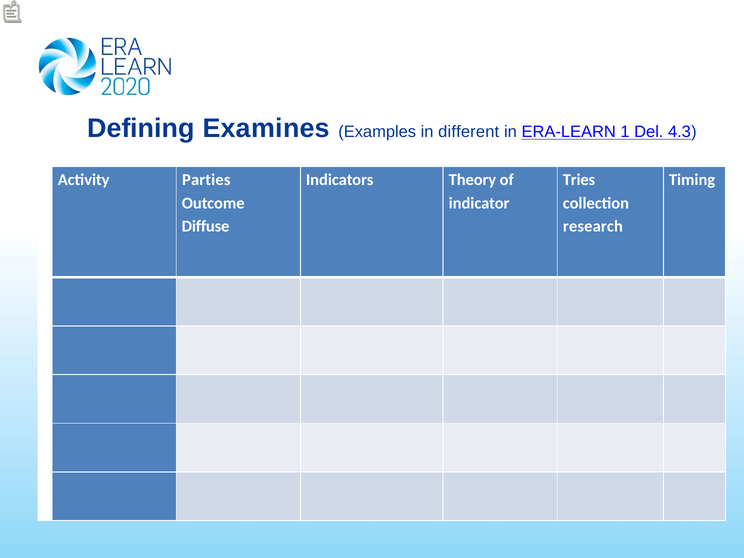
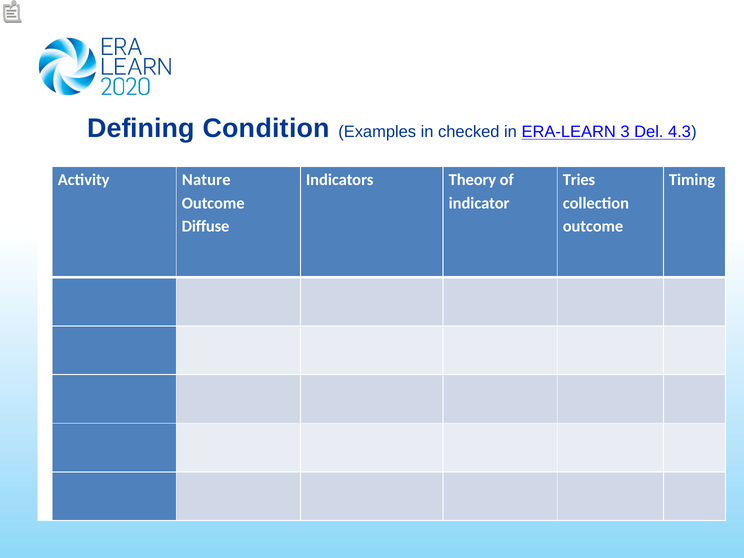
Examines: Examines -> Condition
different: different -> checked
1: 1 -> 3
Parties: Parties -> Nature
research at (593, 226): research -> outcome
